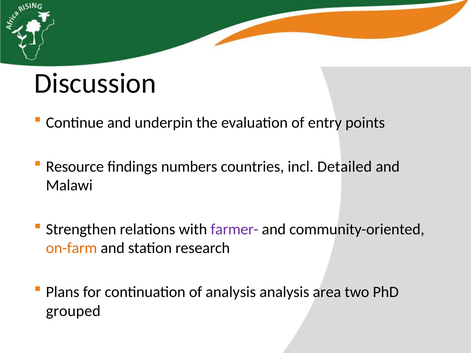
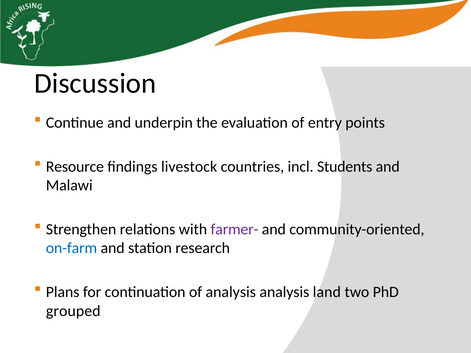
numbers: numbers -> livestock
Detailed: Detailed -> Students
on-farm colour: orange -> blue
area: area -> land
